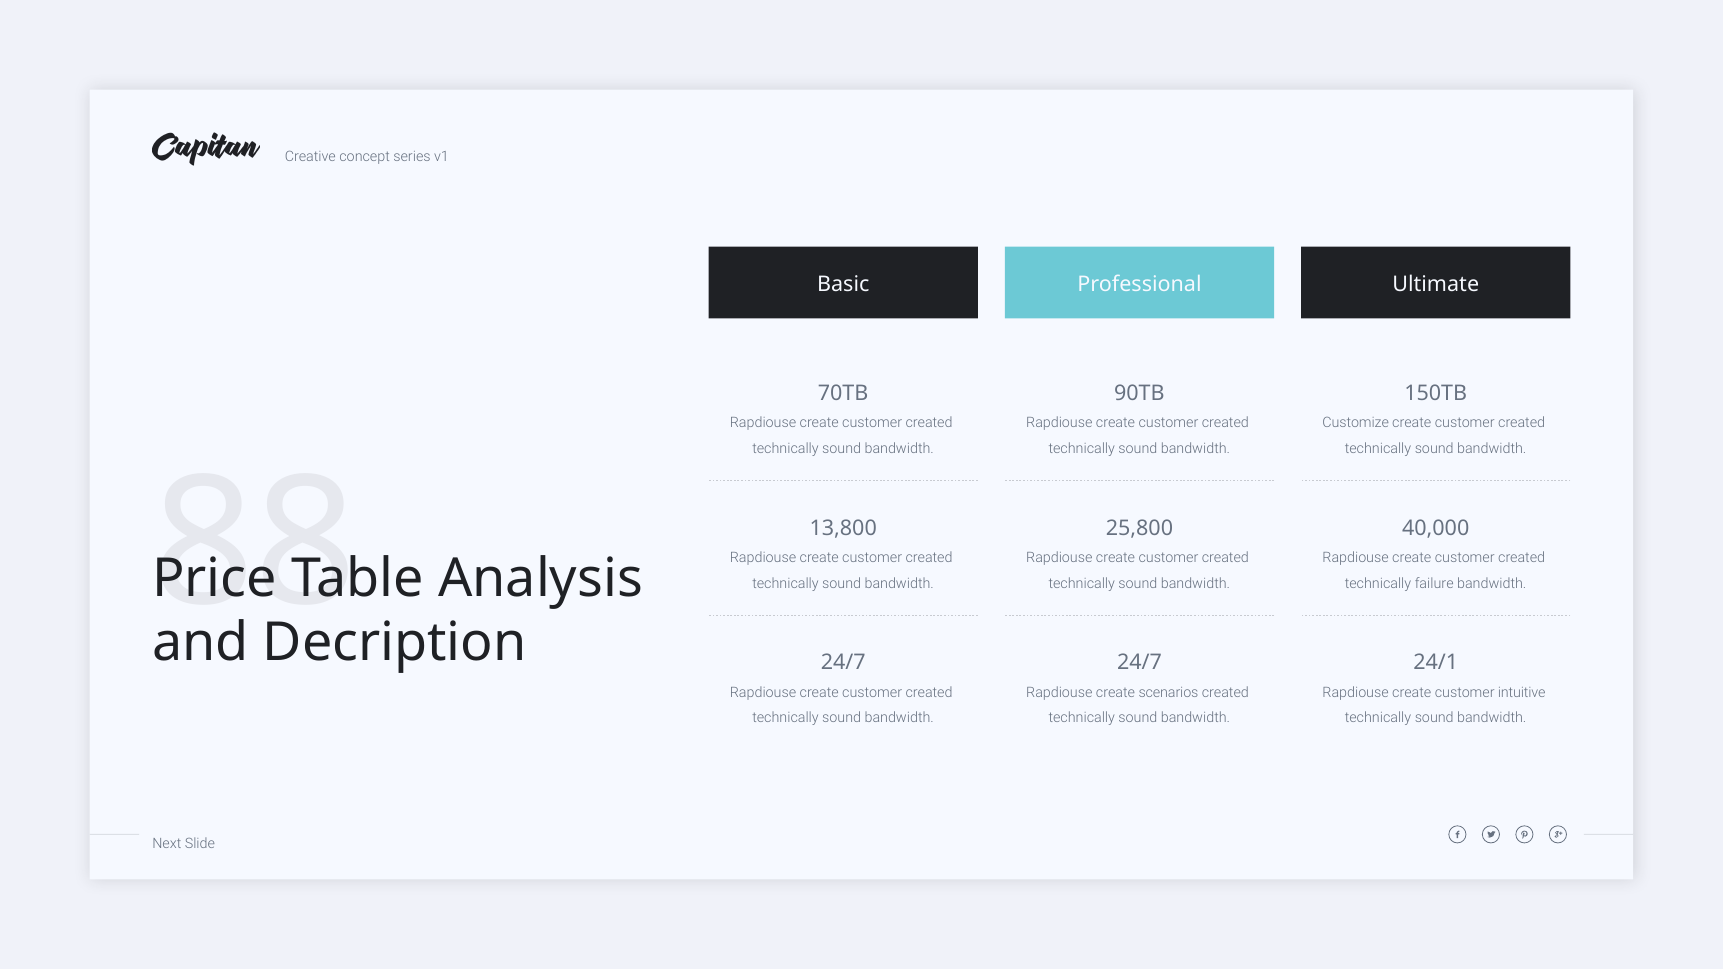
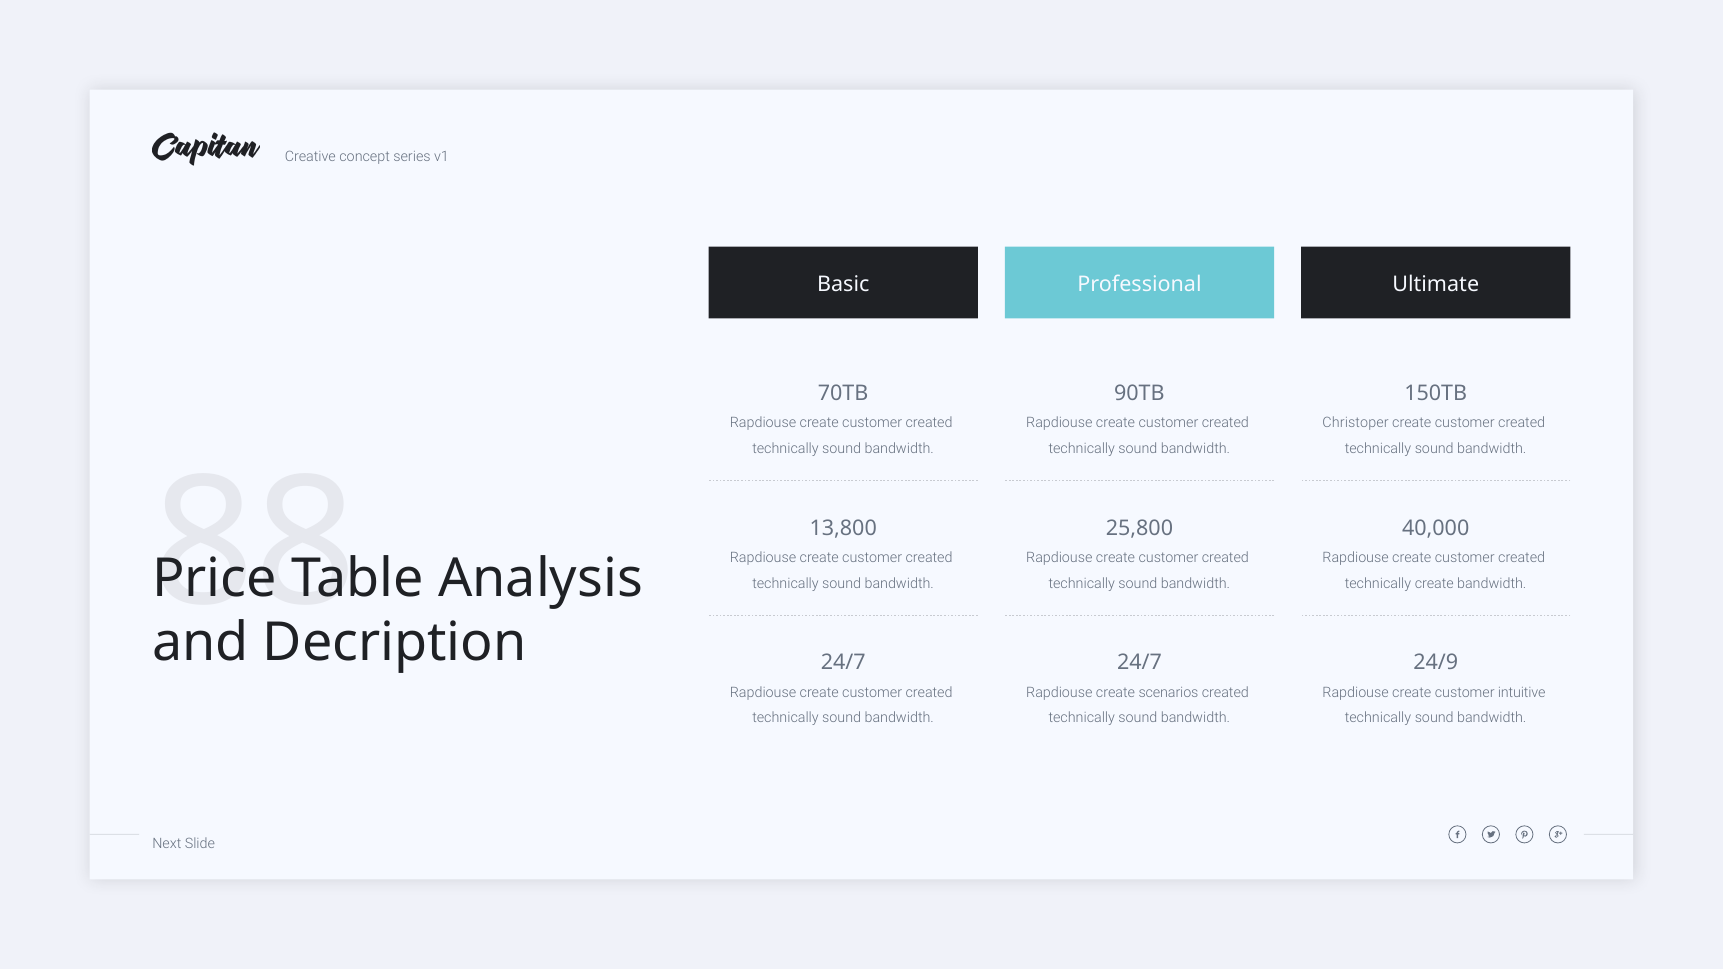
Customize: Customize -> Christoper
technically failure: failure -> create
24/1: 24/1 -> 24/9
